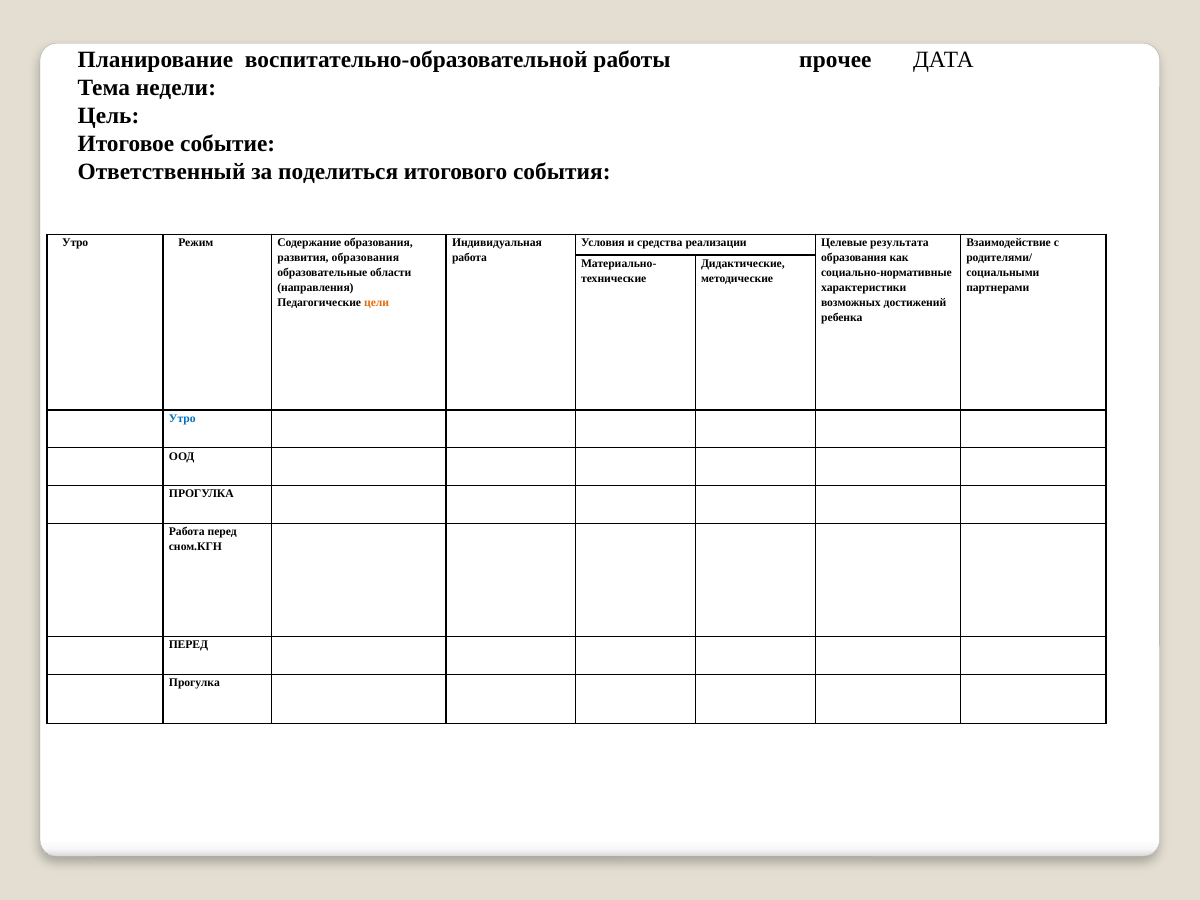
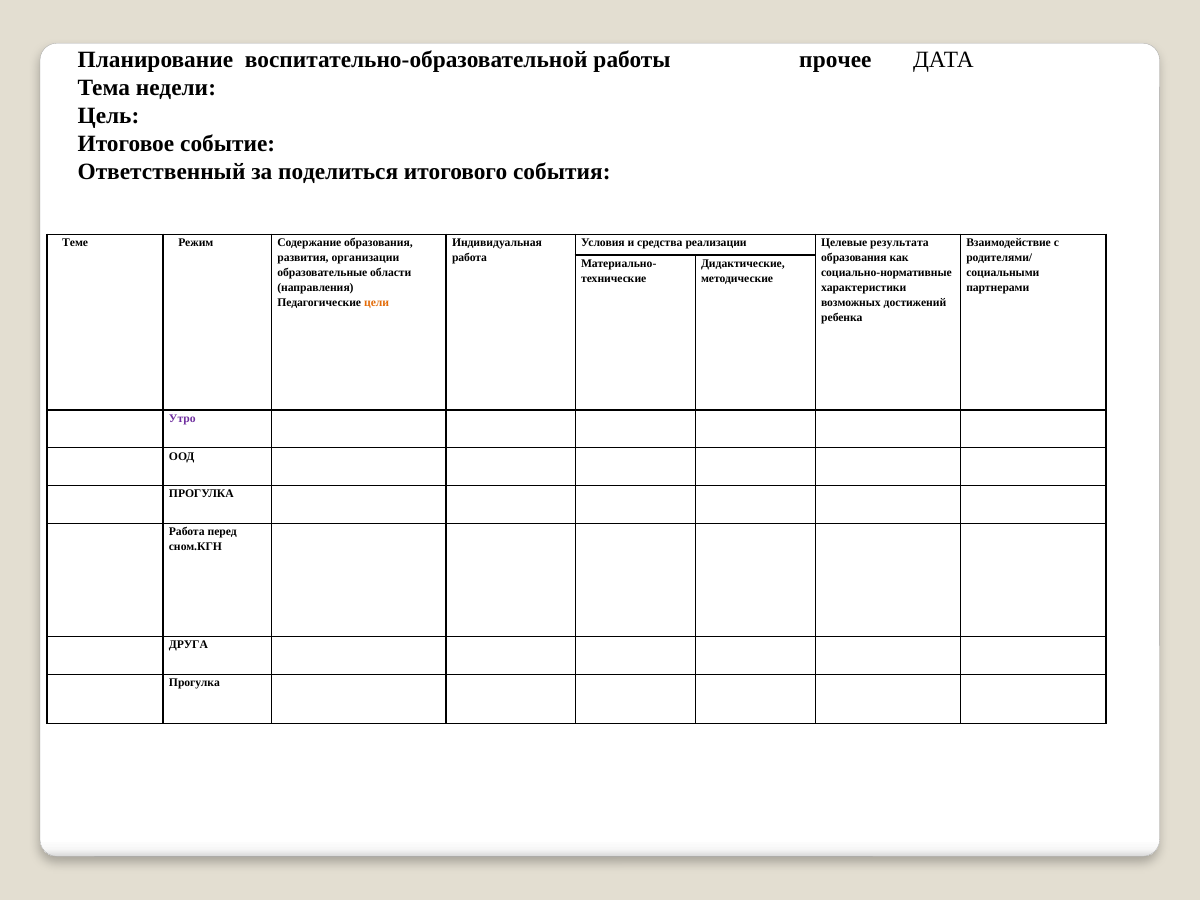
Утро at (75, 243): Утро -> Теме
развития образования: образования -> организации
Утро at (182, 419) colour: blue -> purple
ПЕРЕД at (188, 645): ПЕРЕД -> ДРУГА
